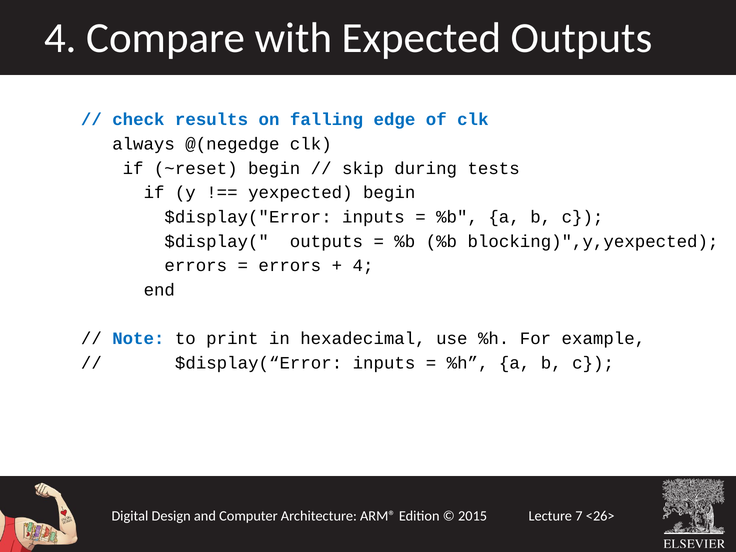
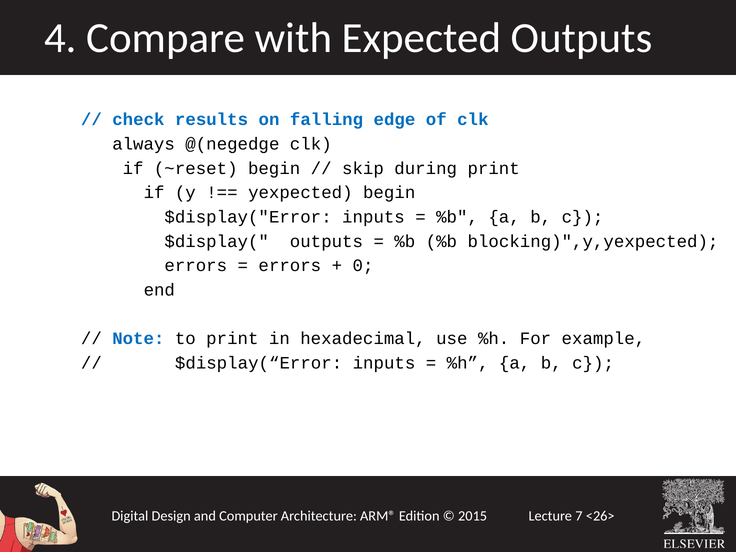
during tests: tests -> print
4 at (363, 266): 4 -> 0
